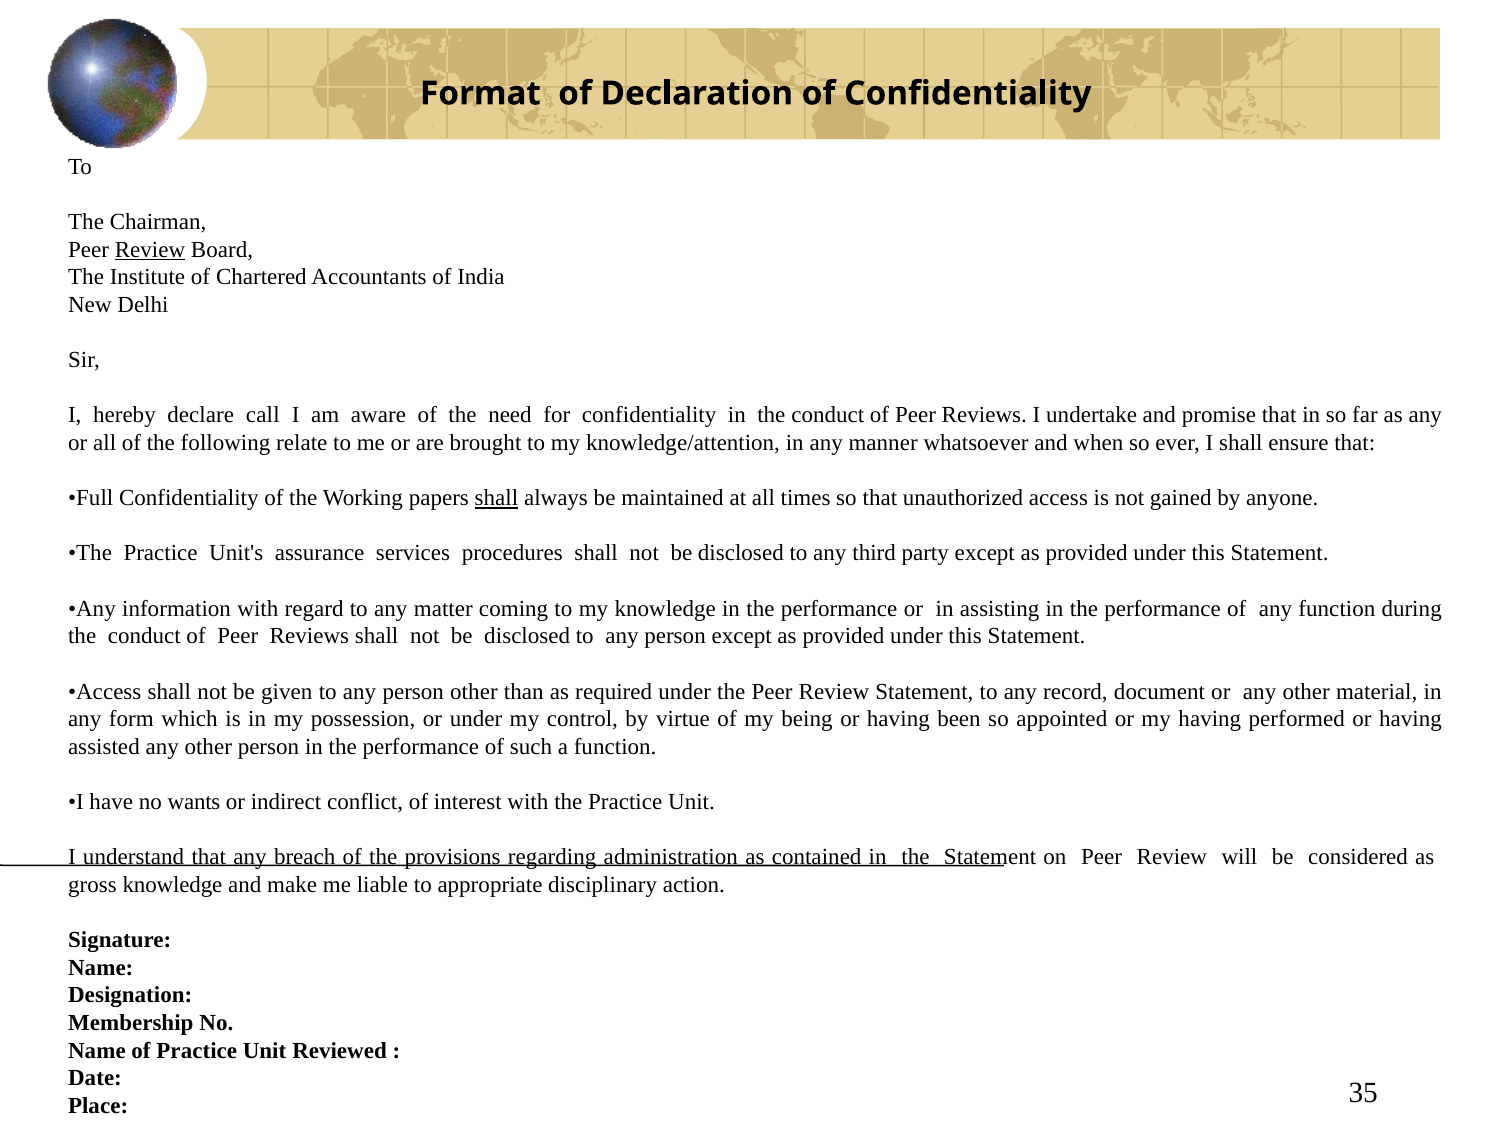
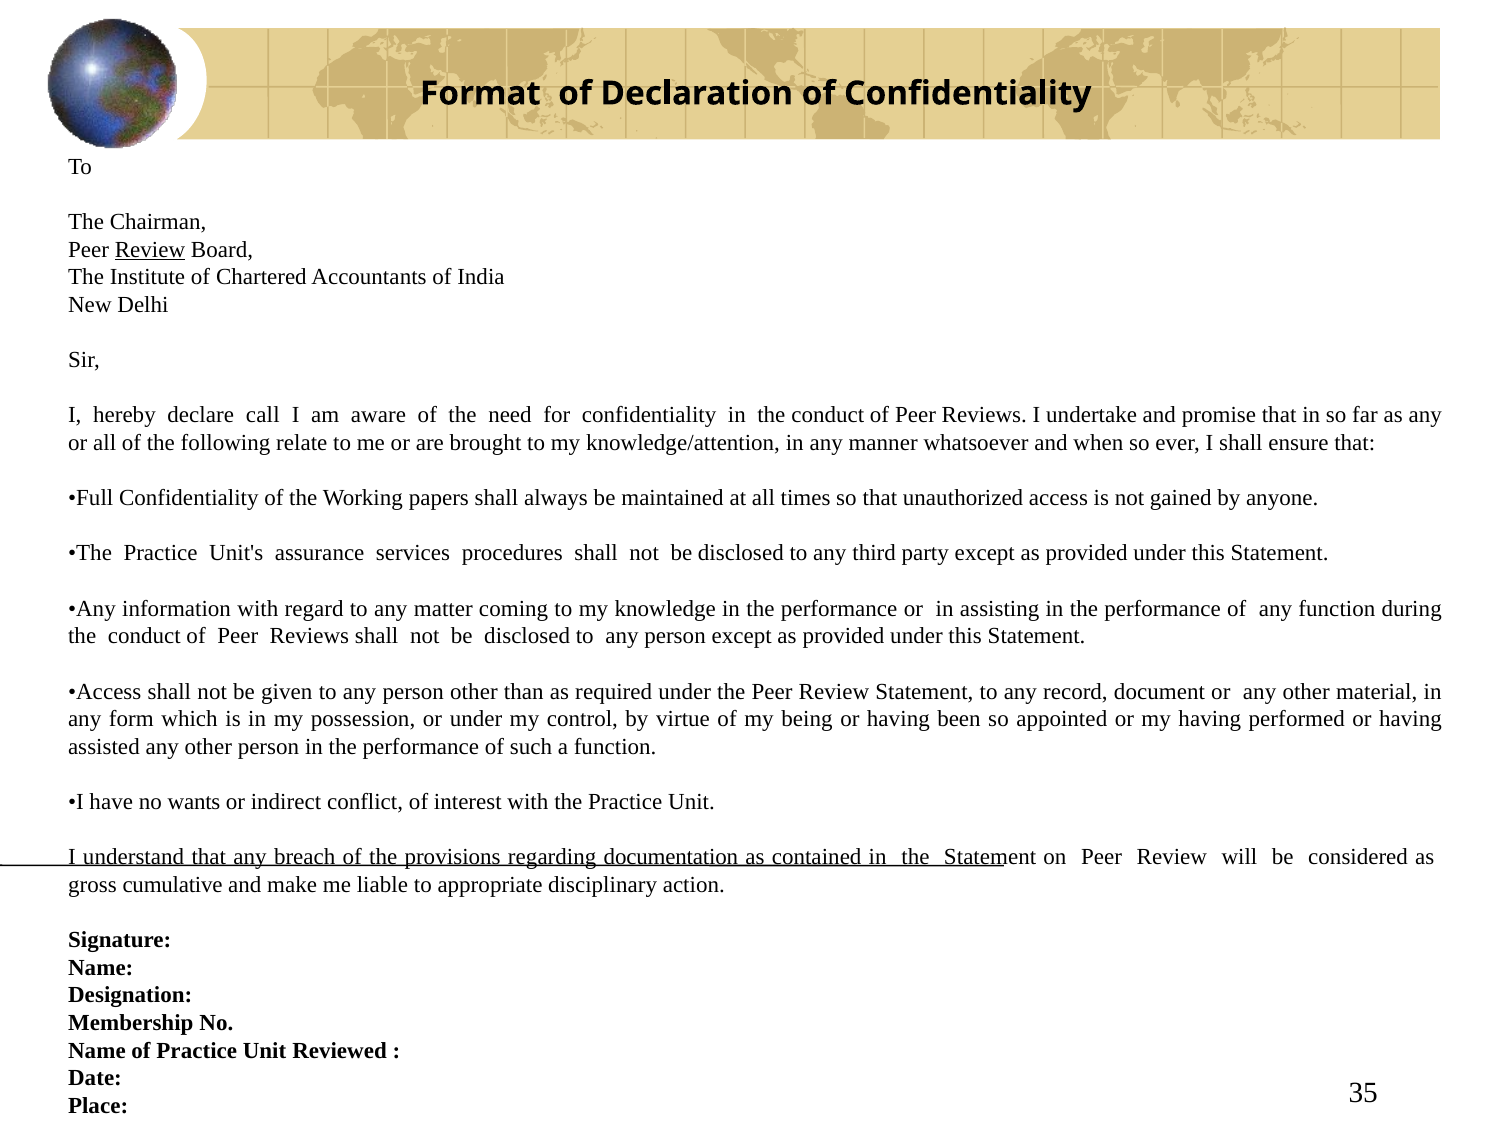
shall at (496, 498) underline: present -> none
administration: administration -> documentation
gross knowledge: knowledge -> cumulative
